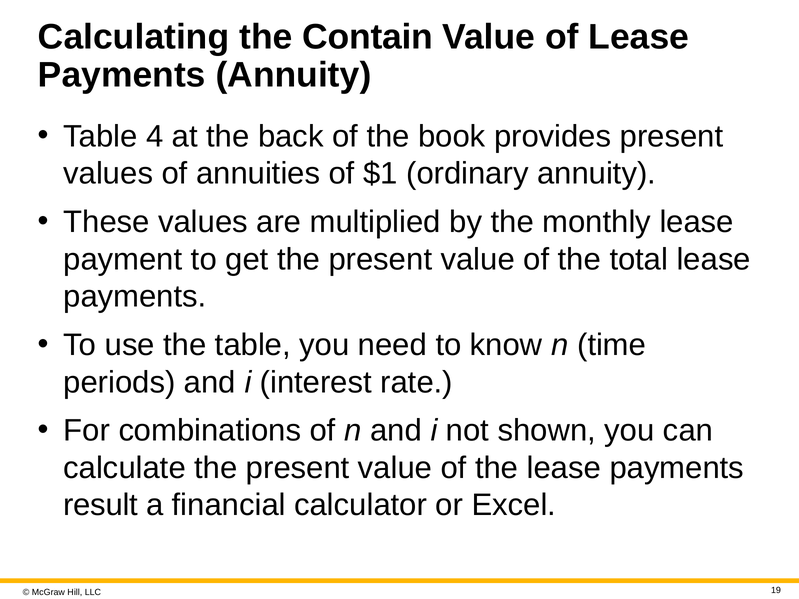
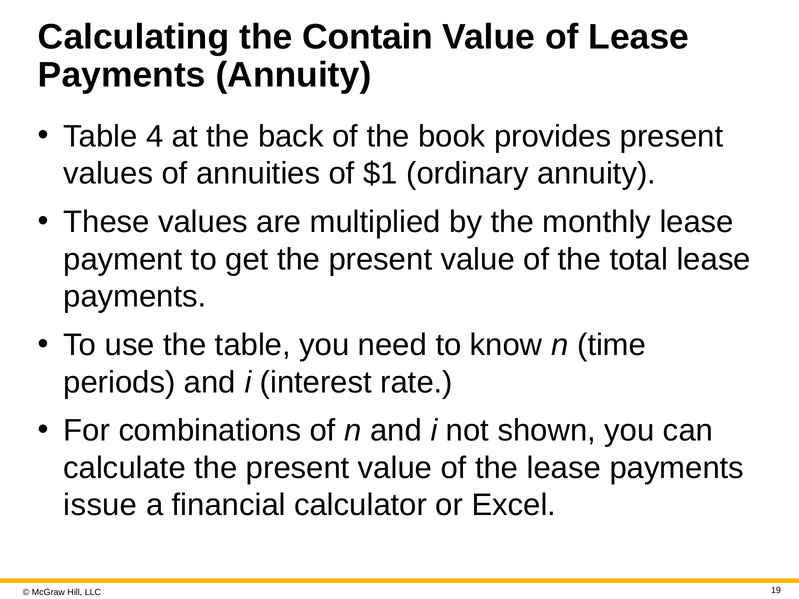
result: result -> issue
